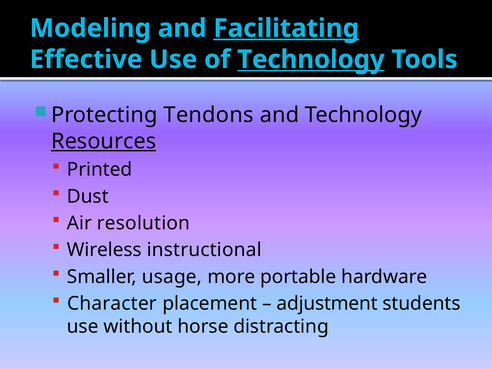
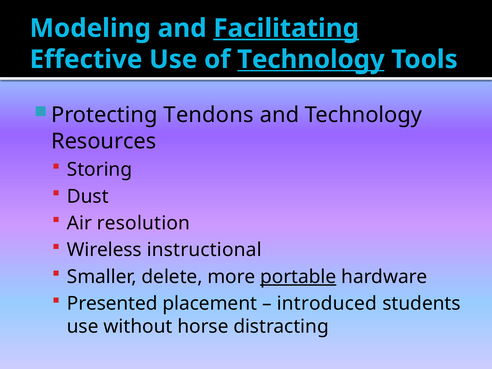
Resources underline: present -> none
Printed: Printed -> Storing
usage: usage -> delete
portable underline: none -> present
Character: Character -> Presented
adjustment: adjustment -> introduced
